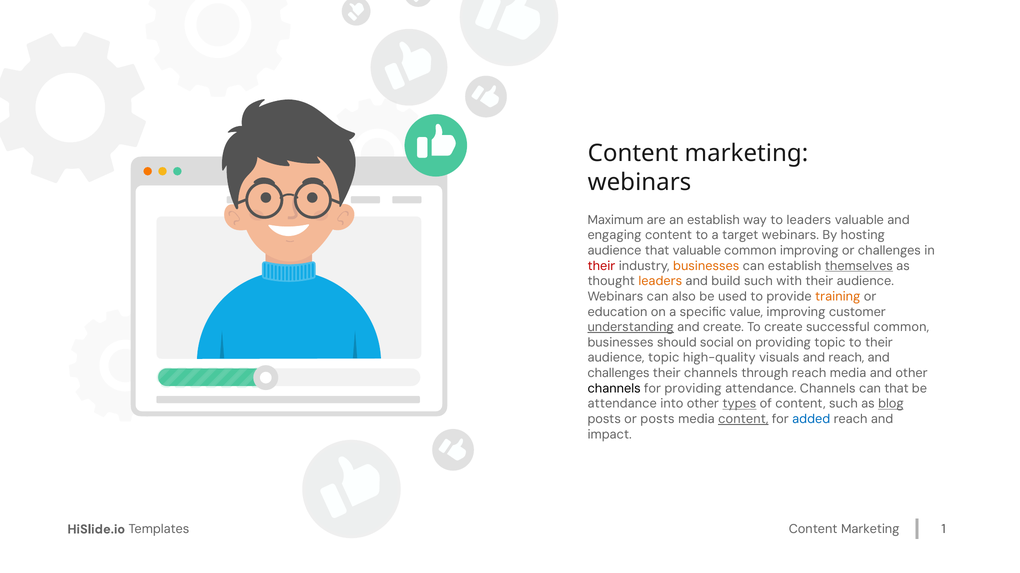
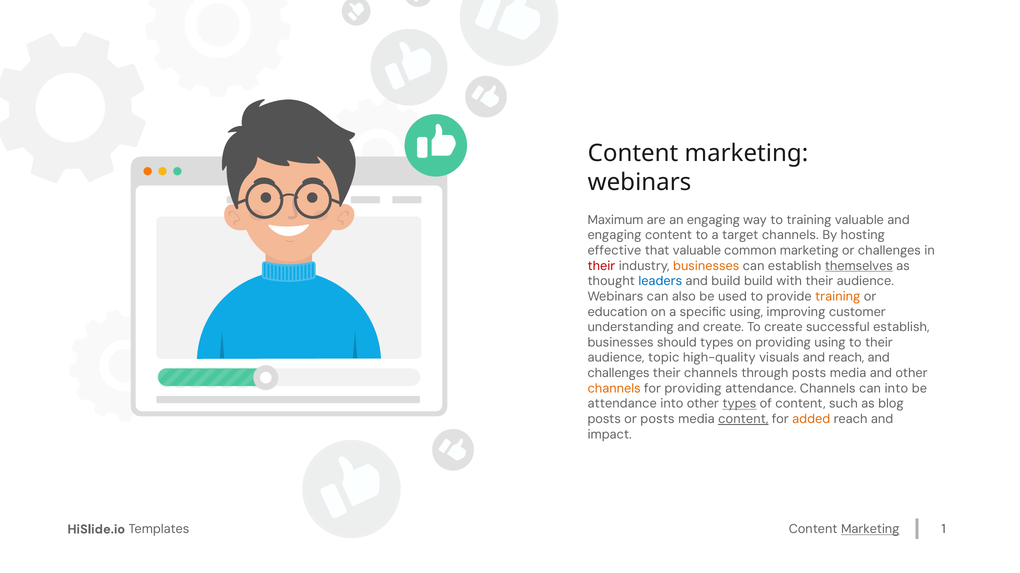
an establish: establish -> engaging
to leaders: leaders -> training
target webinars: webinars -> channels
audience at (614, 251): audience -> effective
common improving: improving -> marketing
leaders at (660, 282) colour: orange -> blue
build such: such -> build
specific value: value -> using
understanding underline: present -> none
successful common: common -> establish
should social: social -> types
providing topic: topic -> using
through reach: reach -> posts
channels at (614, 389) colour: black -> orange
can that: that -> into
blog underline: present -> none
added colour: blue -> orange
Marketing at (870, 530) underline: none -> present
